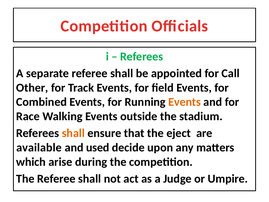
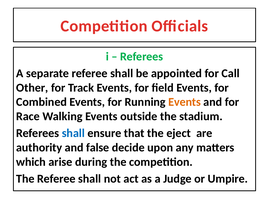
shall at (73, 133) colour: orange -> blue
available: available -> authority
used: used -> false
